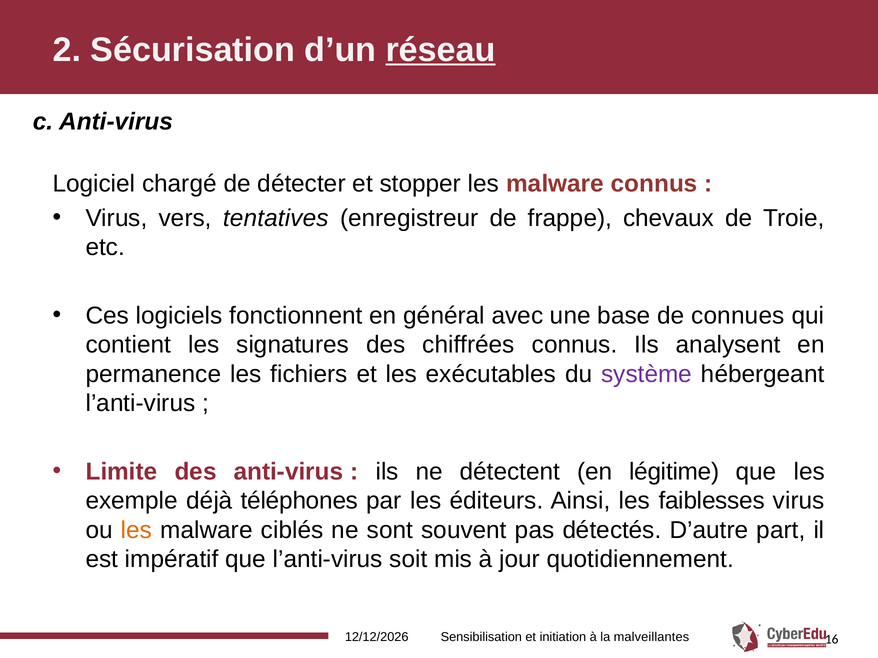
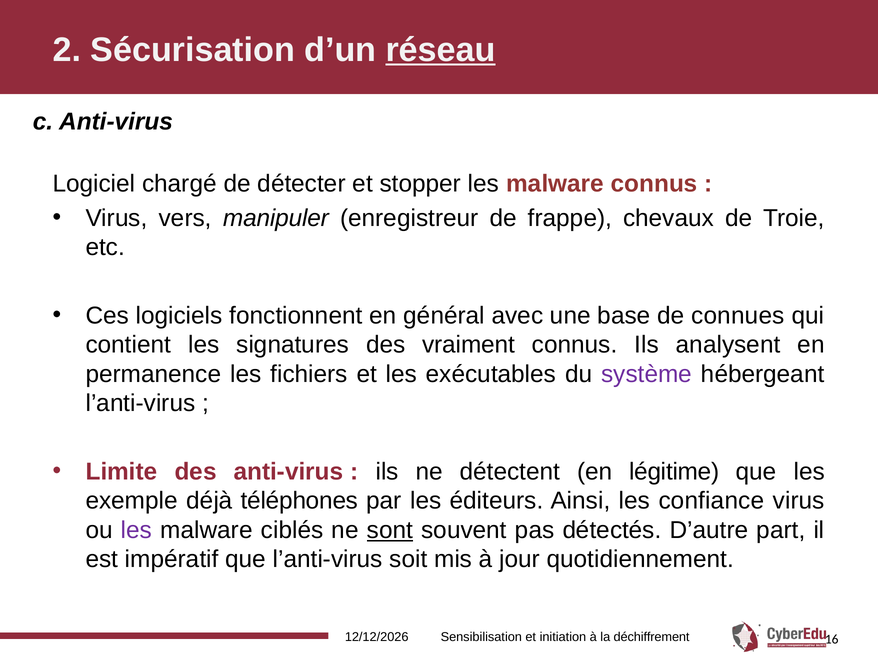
tentatives: tentatives -> manipuler
chiffrées: chiffrées -> vraiment
faiblesses: faiblesses -> confiance
les at (137, 530) colour: orange -> purple
sont underline: none -> present
malveillantes: malveillantes -> déchiffrement
